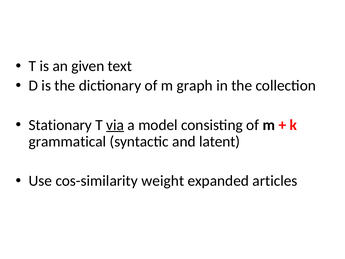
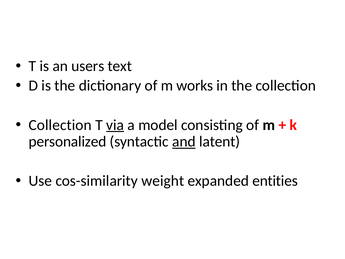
given: given -> users
graph: graph -> works
Stationary at (60, 125): Stationary -> Collection
grammatical: grammatical -> personalized
and underline: none -> present
articles: articles -> entities
